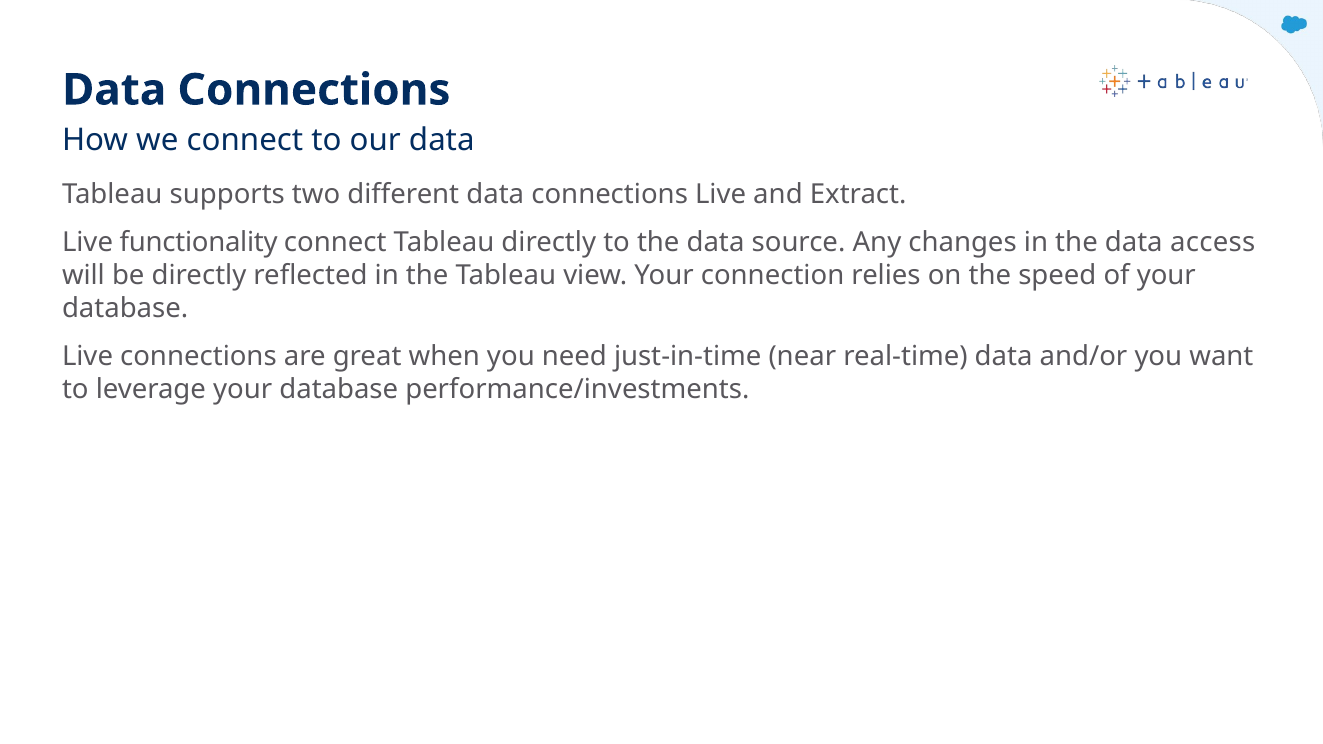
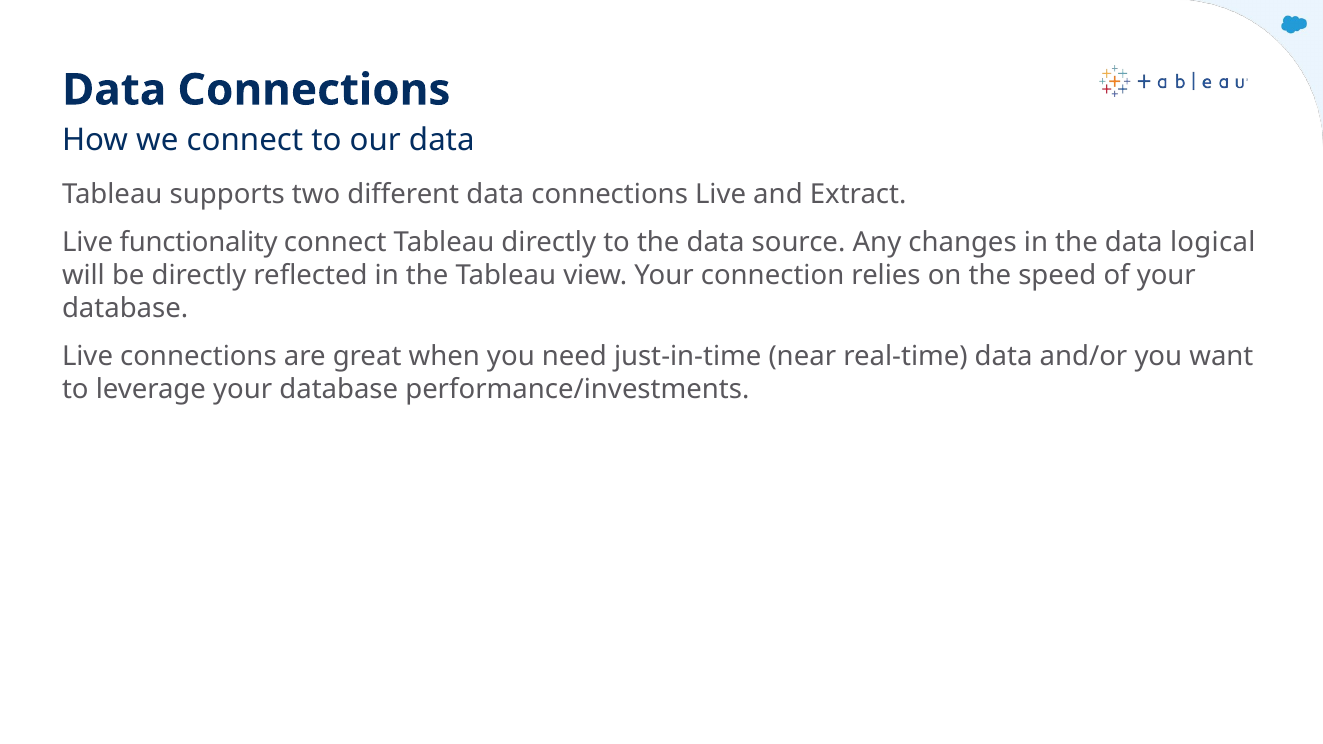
access: access -> logical
